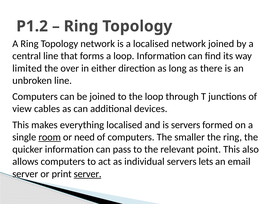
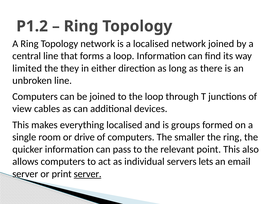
over: over -> they
is servers: servers -> groups
room underline: present -> none
need: need -> drive
